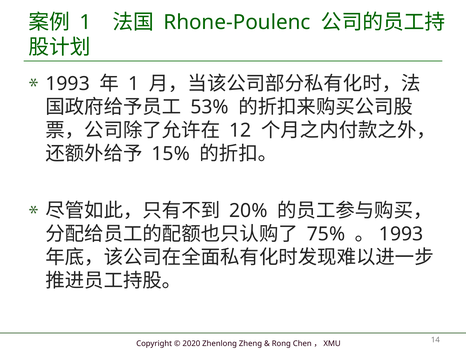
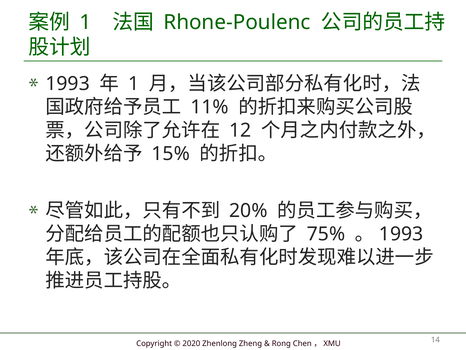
53%: 53% -> 11%
